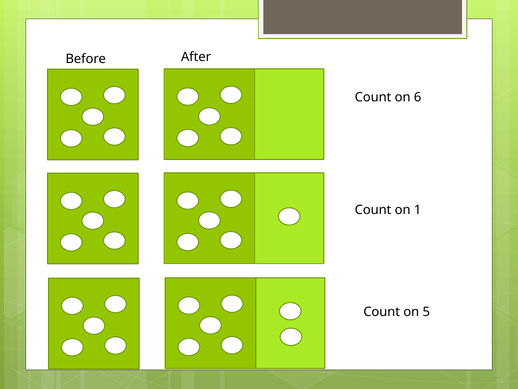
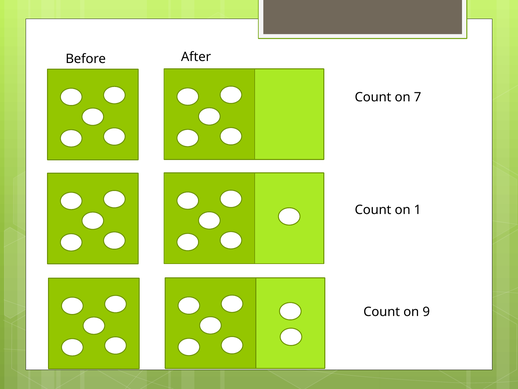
6: 6 -> 7
5: 5 -> 9
